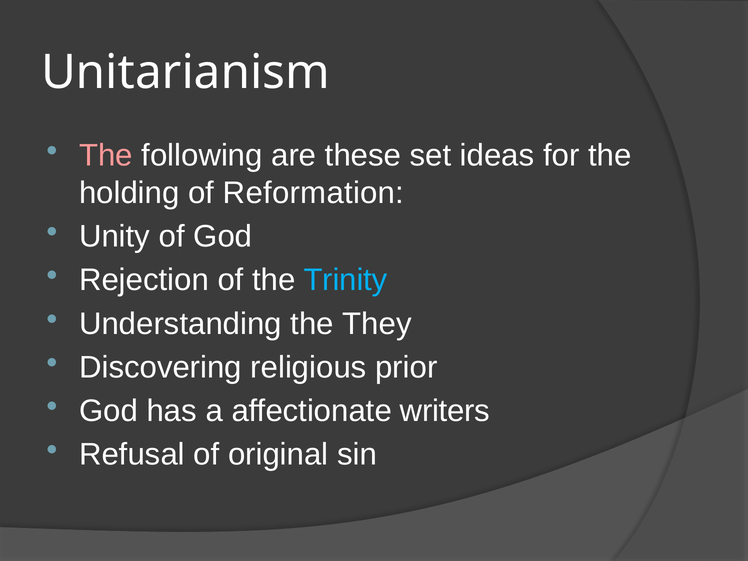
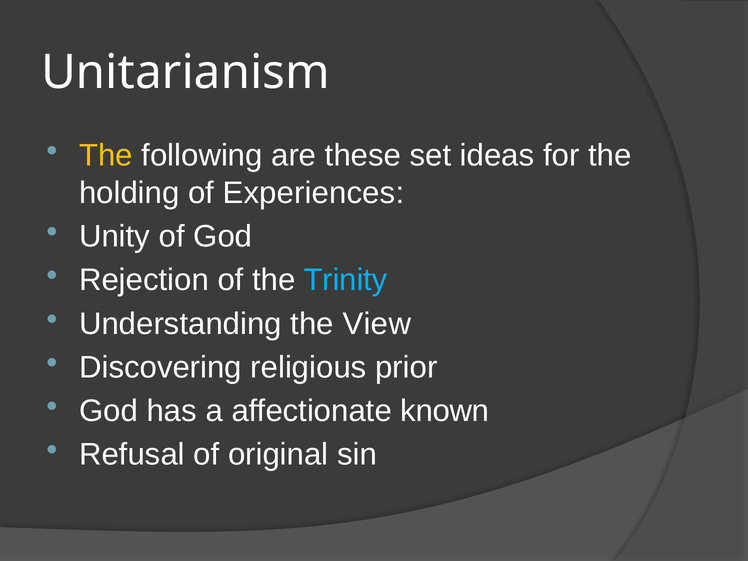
The at (106, 155) colour: pink -> yellow
Reformation: Reformation -> Experiences
They: They -> View
writers: writers -> known
